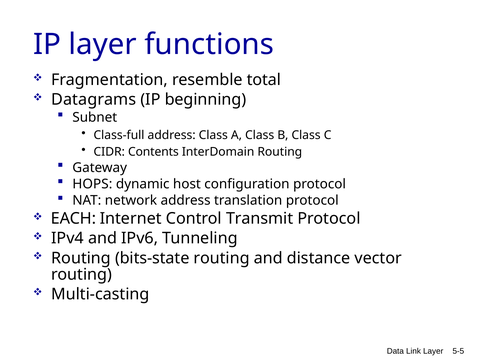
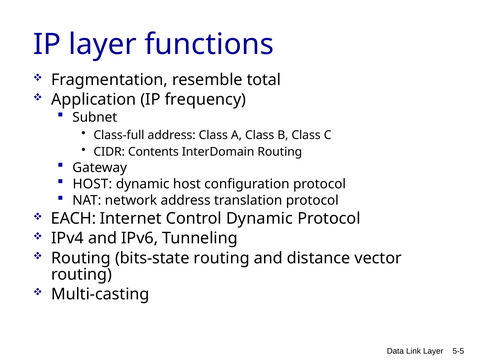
Datagrams: Datagrams -> Application
beginning: beginning -> frequency
HOPS at (92, 184): HOPS -> HOST
Control Transmit: Transmit -> Dynamic
